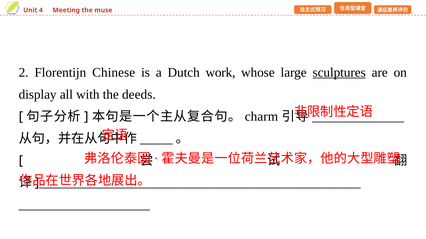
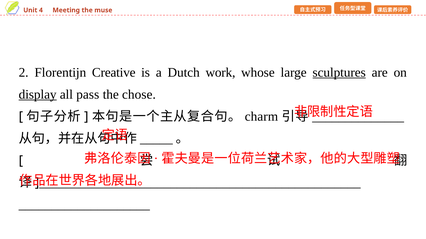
Chinese: Chinese -> Creative
display underline: none -> present
with: with -> pass
deeds: deeds -> chose
